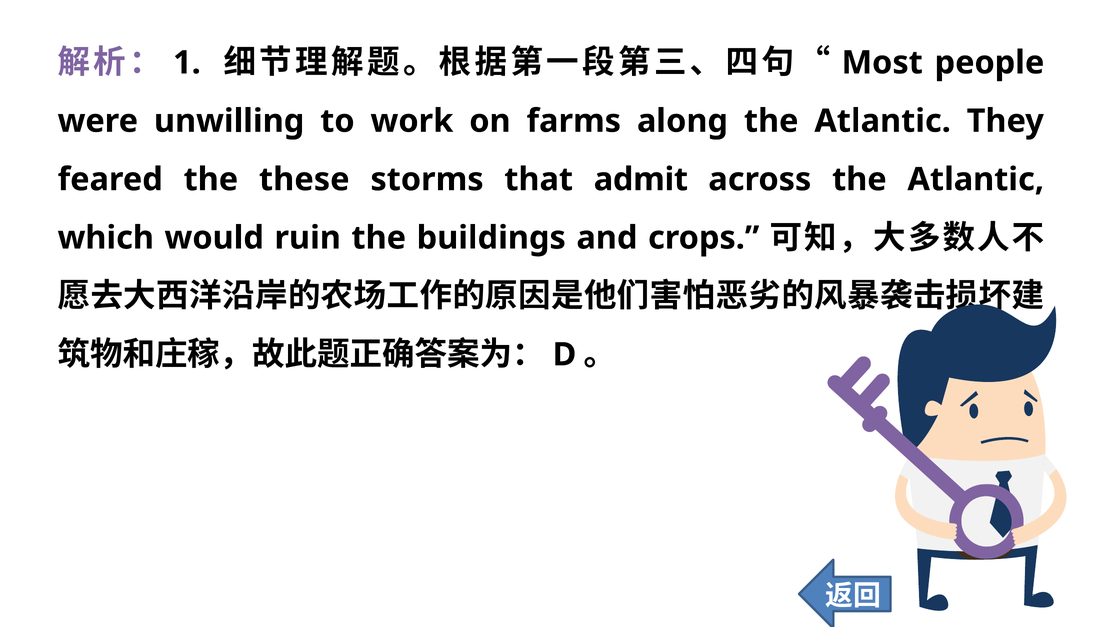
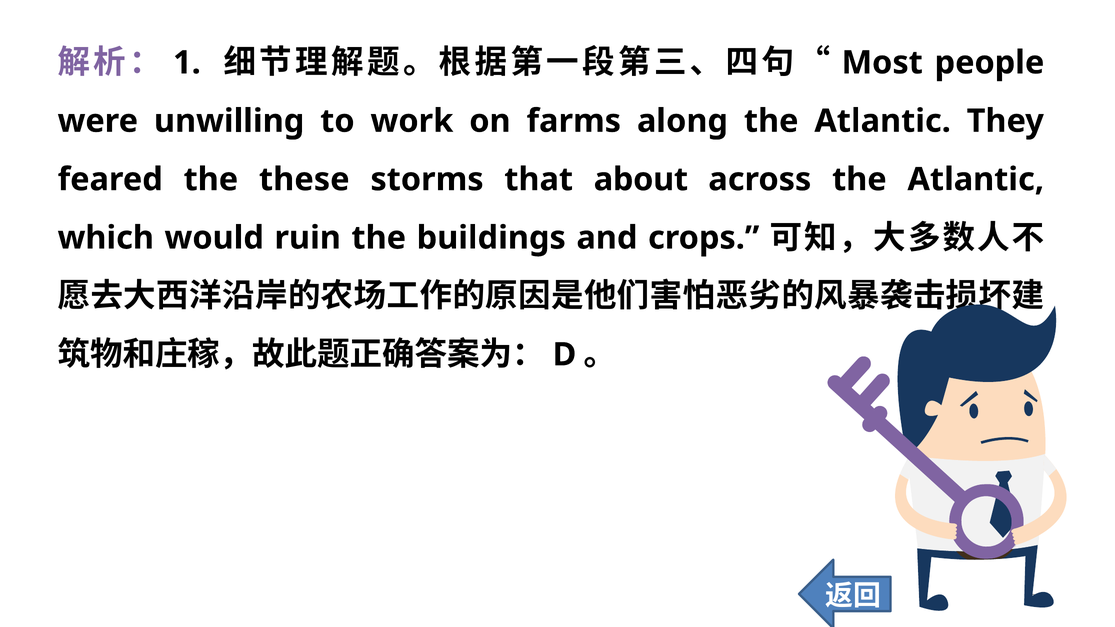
admit: admit -> about
